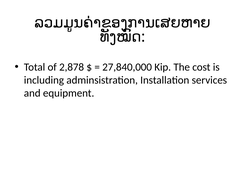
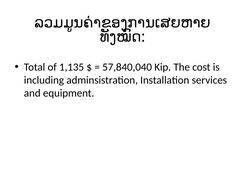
2,878: 2,878 -> 1,135
27,840,000: 27,840,000 -> 57,840,040
